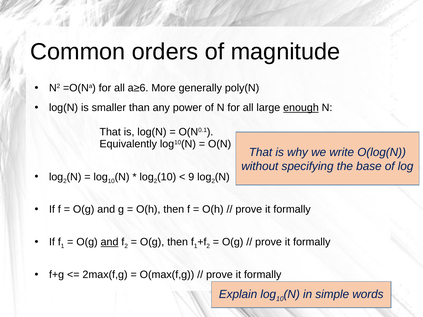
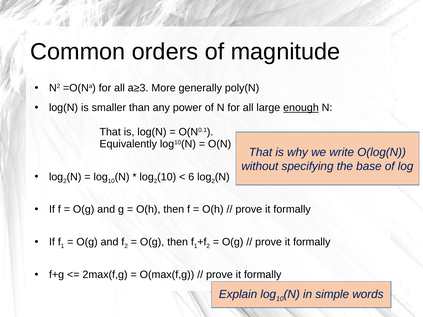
a≥6: a≥6 -> a≥3
9: 9 -> 6
and at (110, 242) underline: present -> none
